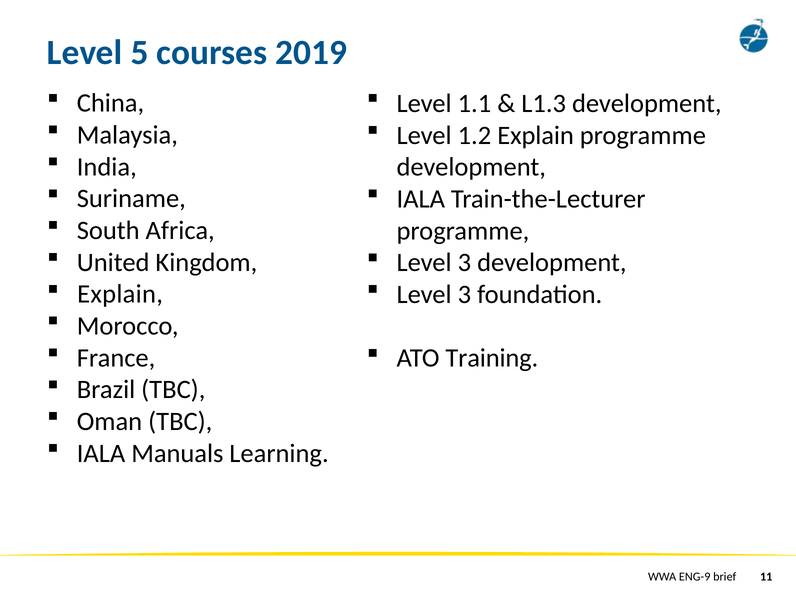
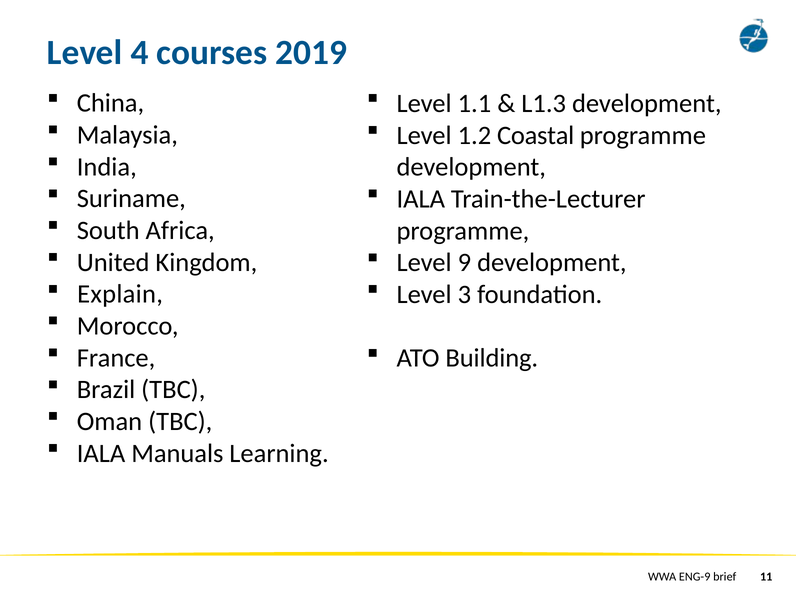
5: 5 -> 4
1.2 Explain: Explain -> Coastal
3 at (464, 263): 3 -> 9
Training: Training -> Building
